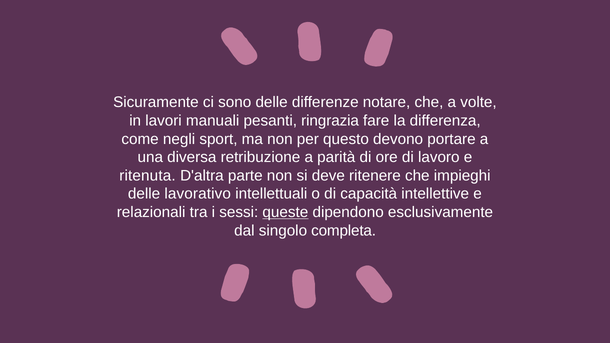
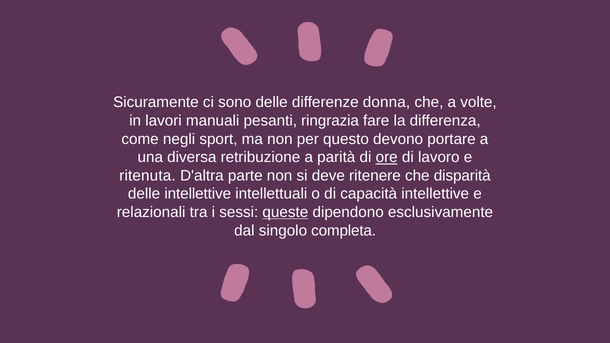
notare: notare -> donna
ore underline: none -> present
impieghi: impieghi -> disparità
delle lavorativo: lavorativo -> intellettive
